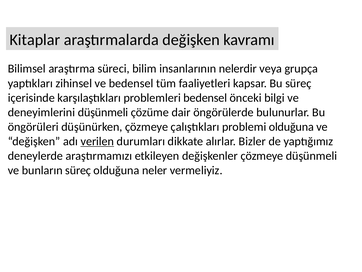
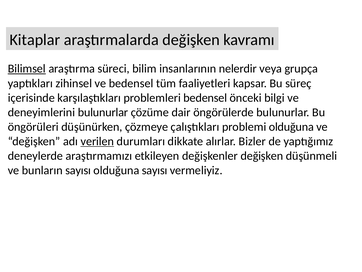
Bilimsel underline: none -> present
deneyimlerini düşünmeli: düşünmeli -> bulunurlar
değişkenler çözmeye: çözmeye -> değişken
bunların süreç: süreç -> sayısı
olduğuna neler: neler -> sayısı
